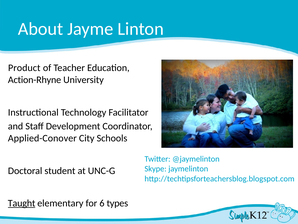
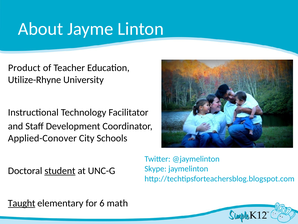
Action-Rhyne: Action-Rhyne -> Utilize-Rhyne
student underline: none -> present
types: types -> math
